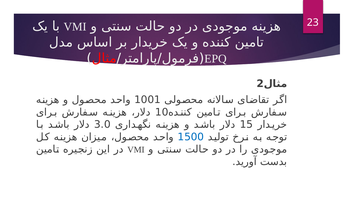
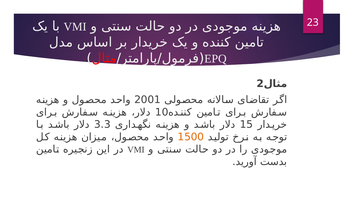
1001: 1001 -> 2001
3.0: 3.0 -> 3.3
1500 colour: blue -> orange
